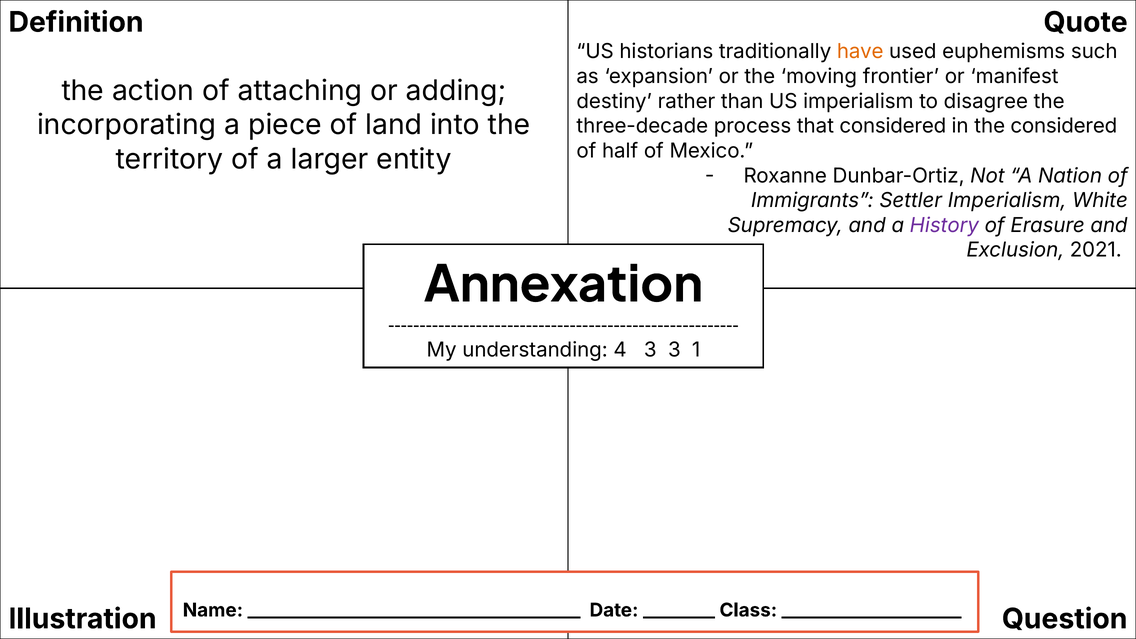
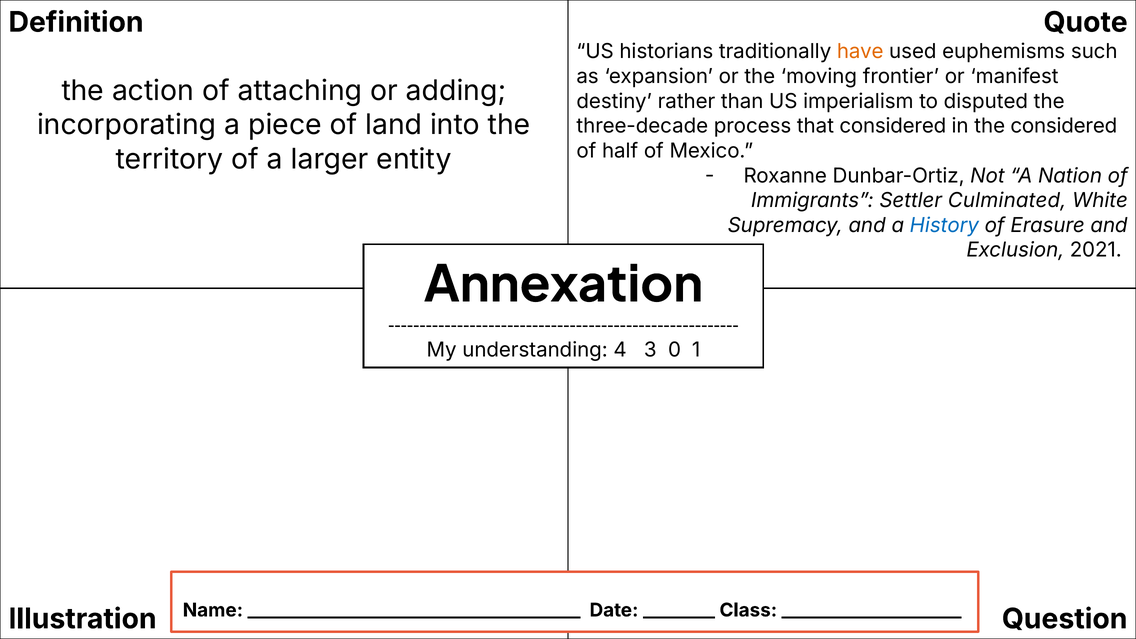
disagree: disagree -> disputed
Settler Imperialism: Imperialism -> Culminated
History colour: purple -> blue
3 3: 3 -> 0
